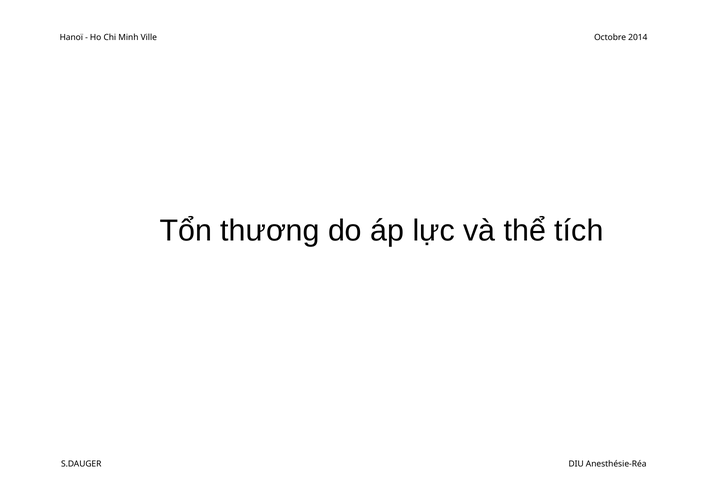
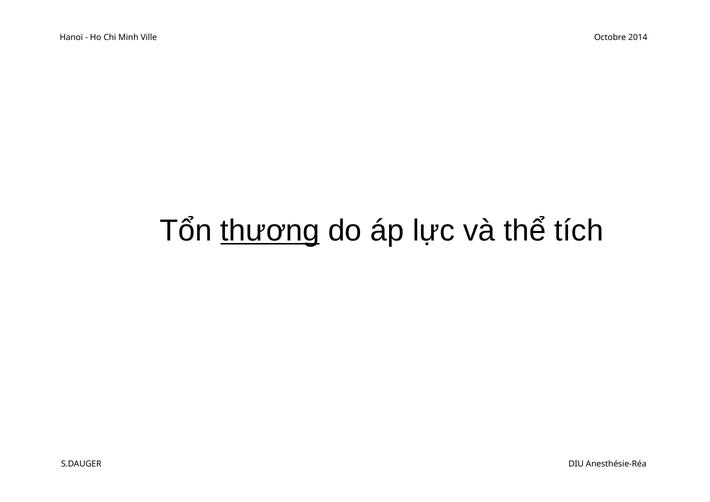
thương underline: none -> present
